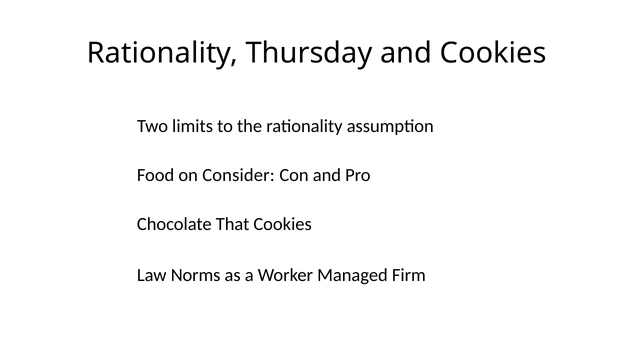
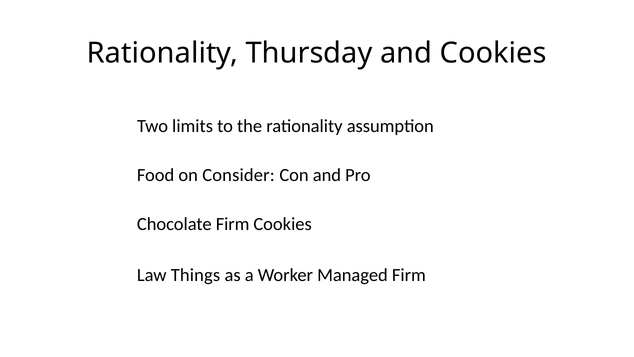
Chocolate That: That -> Firm
Norms: Norms -> Things
